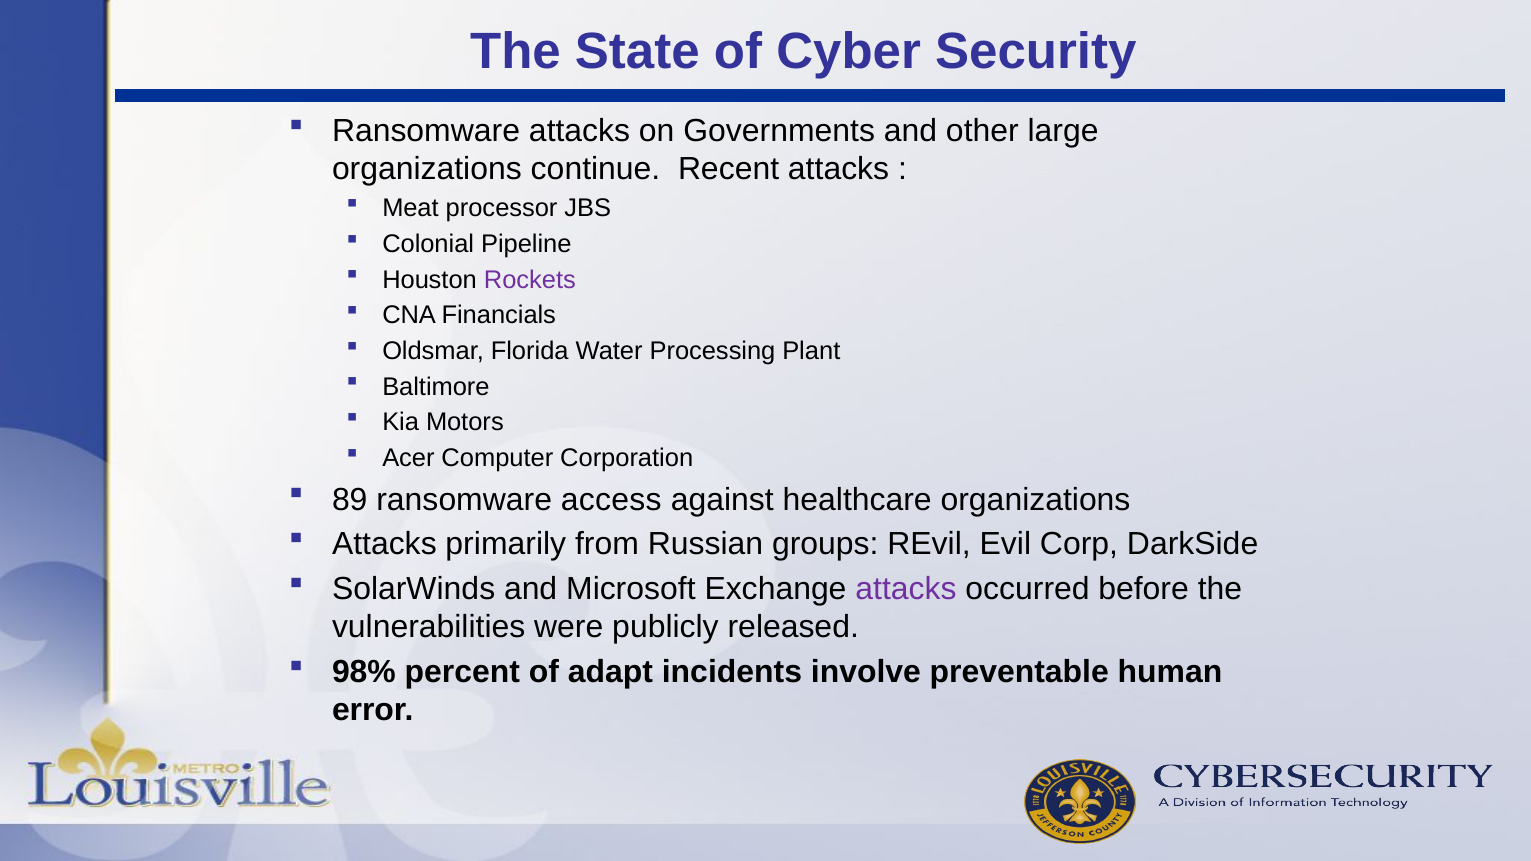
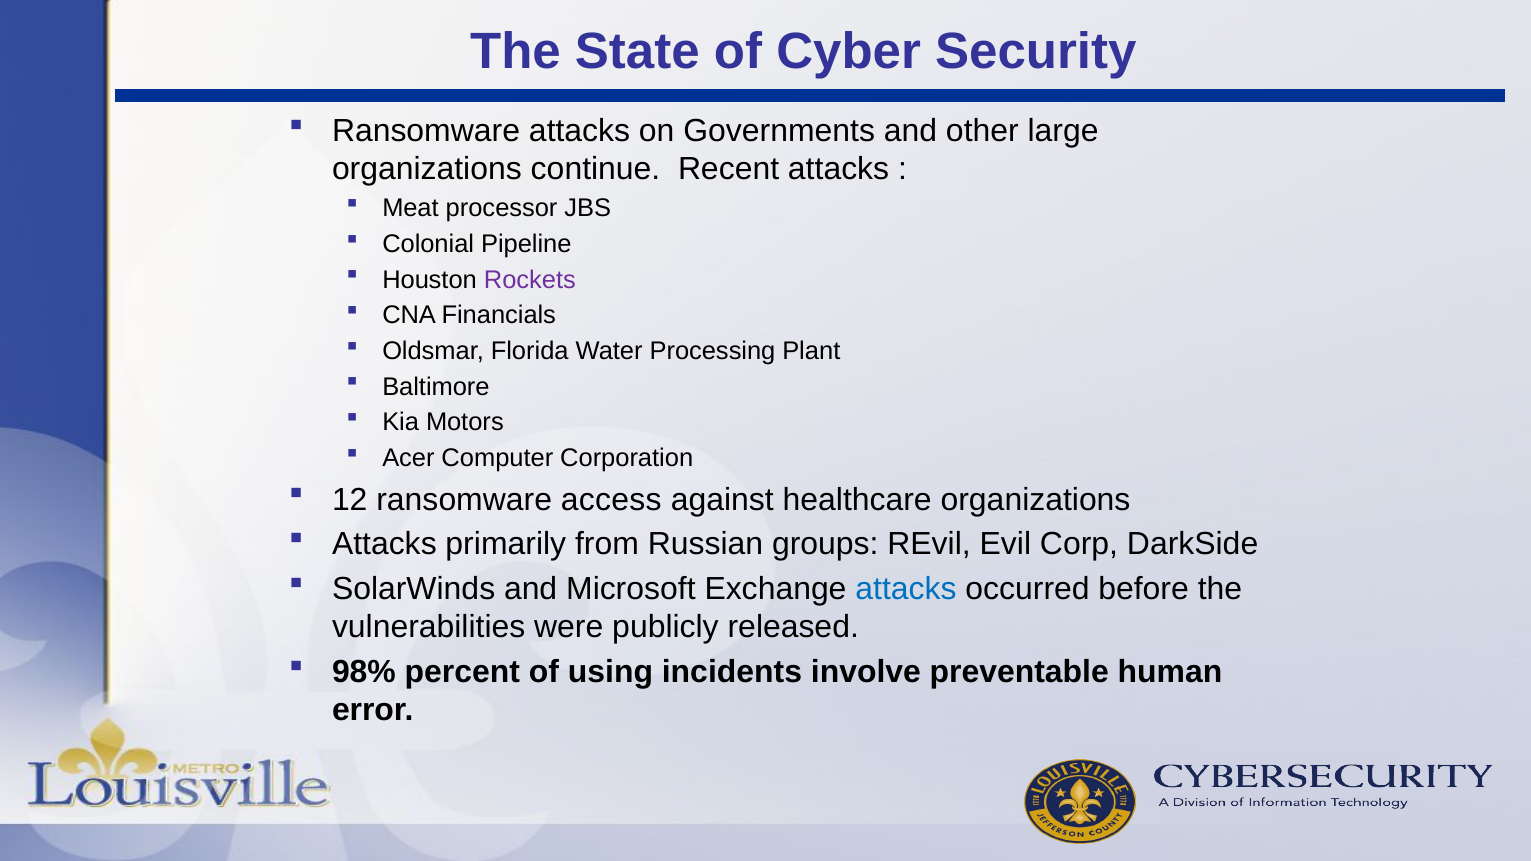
89: 89 -> 12
attacks at (906, 589) colour: purple -> blue
adapt: adapt -> using
